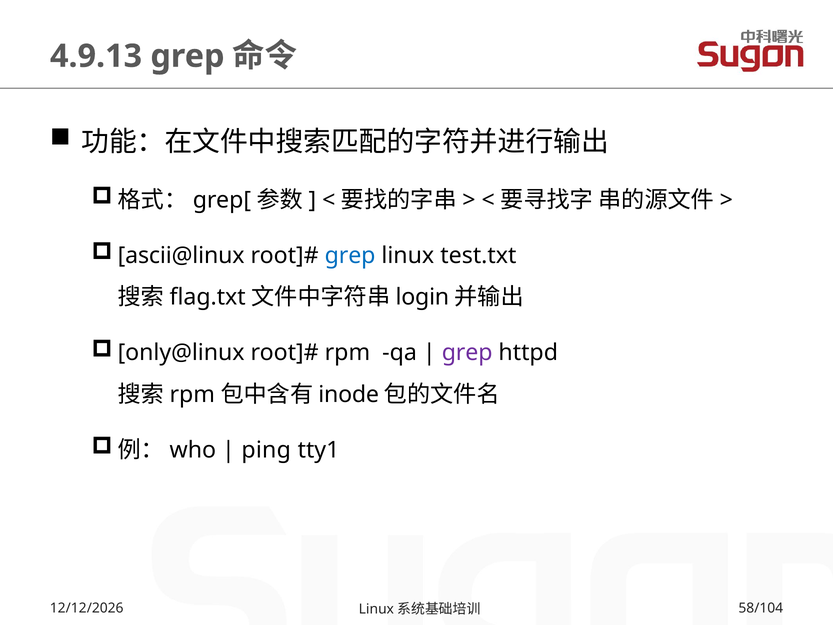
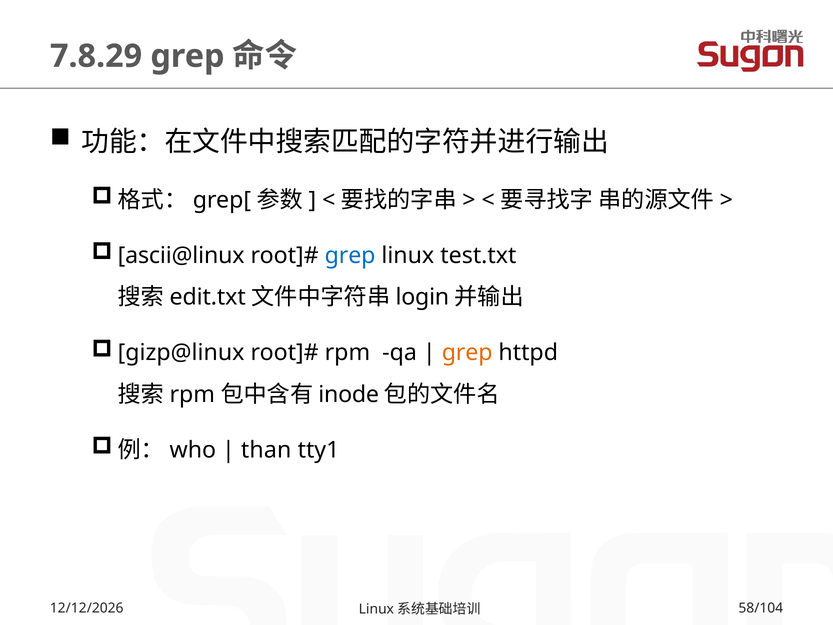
4.9.13: 4.9.13 -> 7.8.29
flag.txt: flag.txt -> edit.txt
only@linux: only@linux -> gizp@linux
grep at (467, 353) colour: purple -> orange
ping: ping -> than
